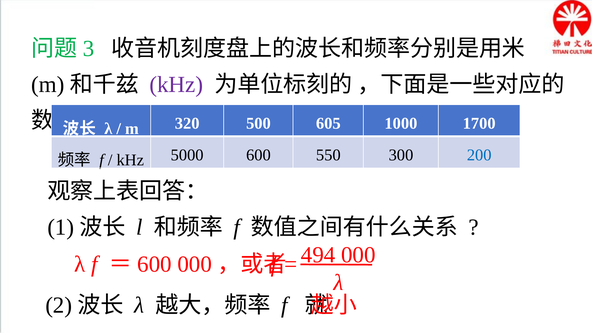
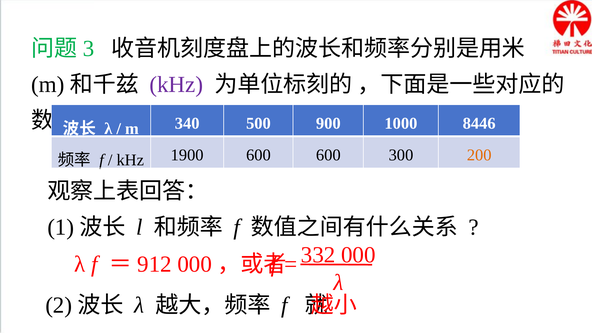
320: 320 -> 340
605: 605 -> 900
1700: 1700 -> 8446
5000: 5000 -> 1900
600 550: 550 -> 600
200 colour: blue -> orange
600 at (155, 264): 600 -> 912
494: 494 -> 332
